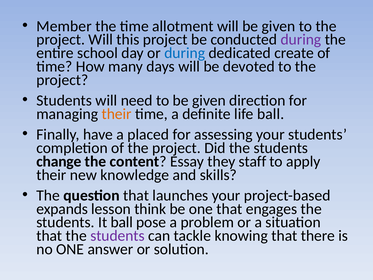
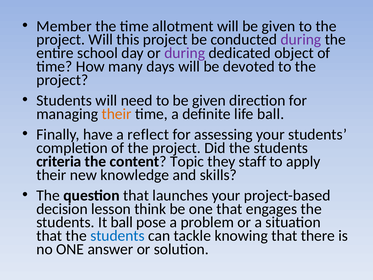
during at (185, 53) colour: blue -> purple
create: create -> object
placed: placed -> reflect
change: change -> criteria
Essay: Essay -> Topic
expands: expands -> decision
students at (117, 236) colour: purple -> blue
